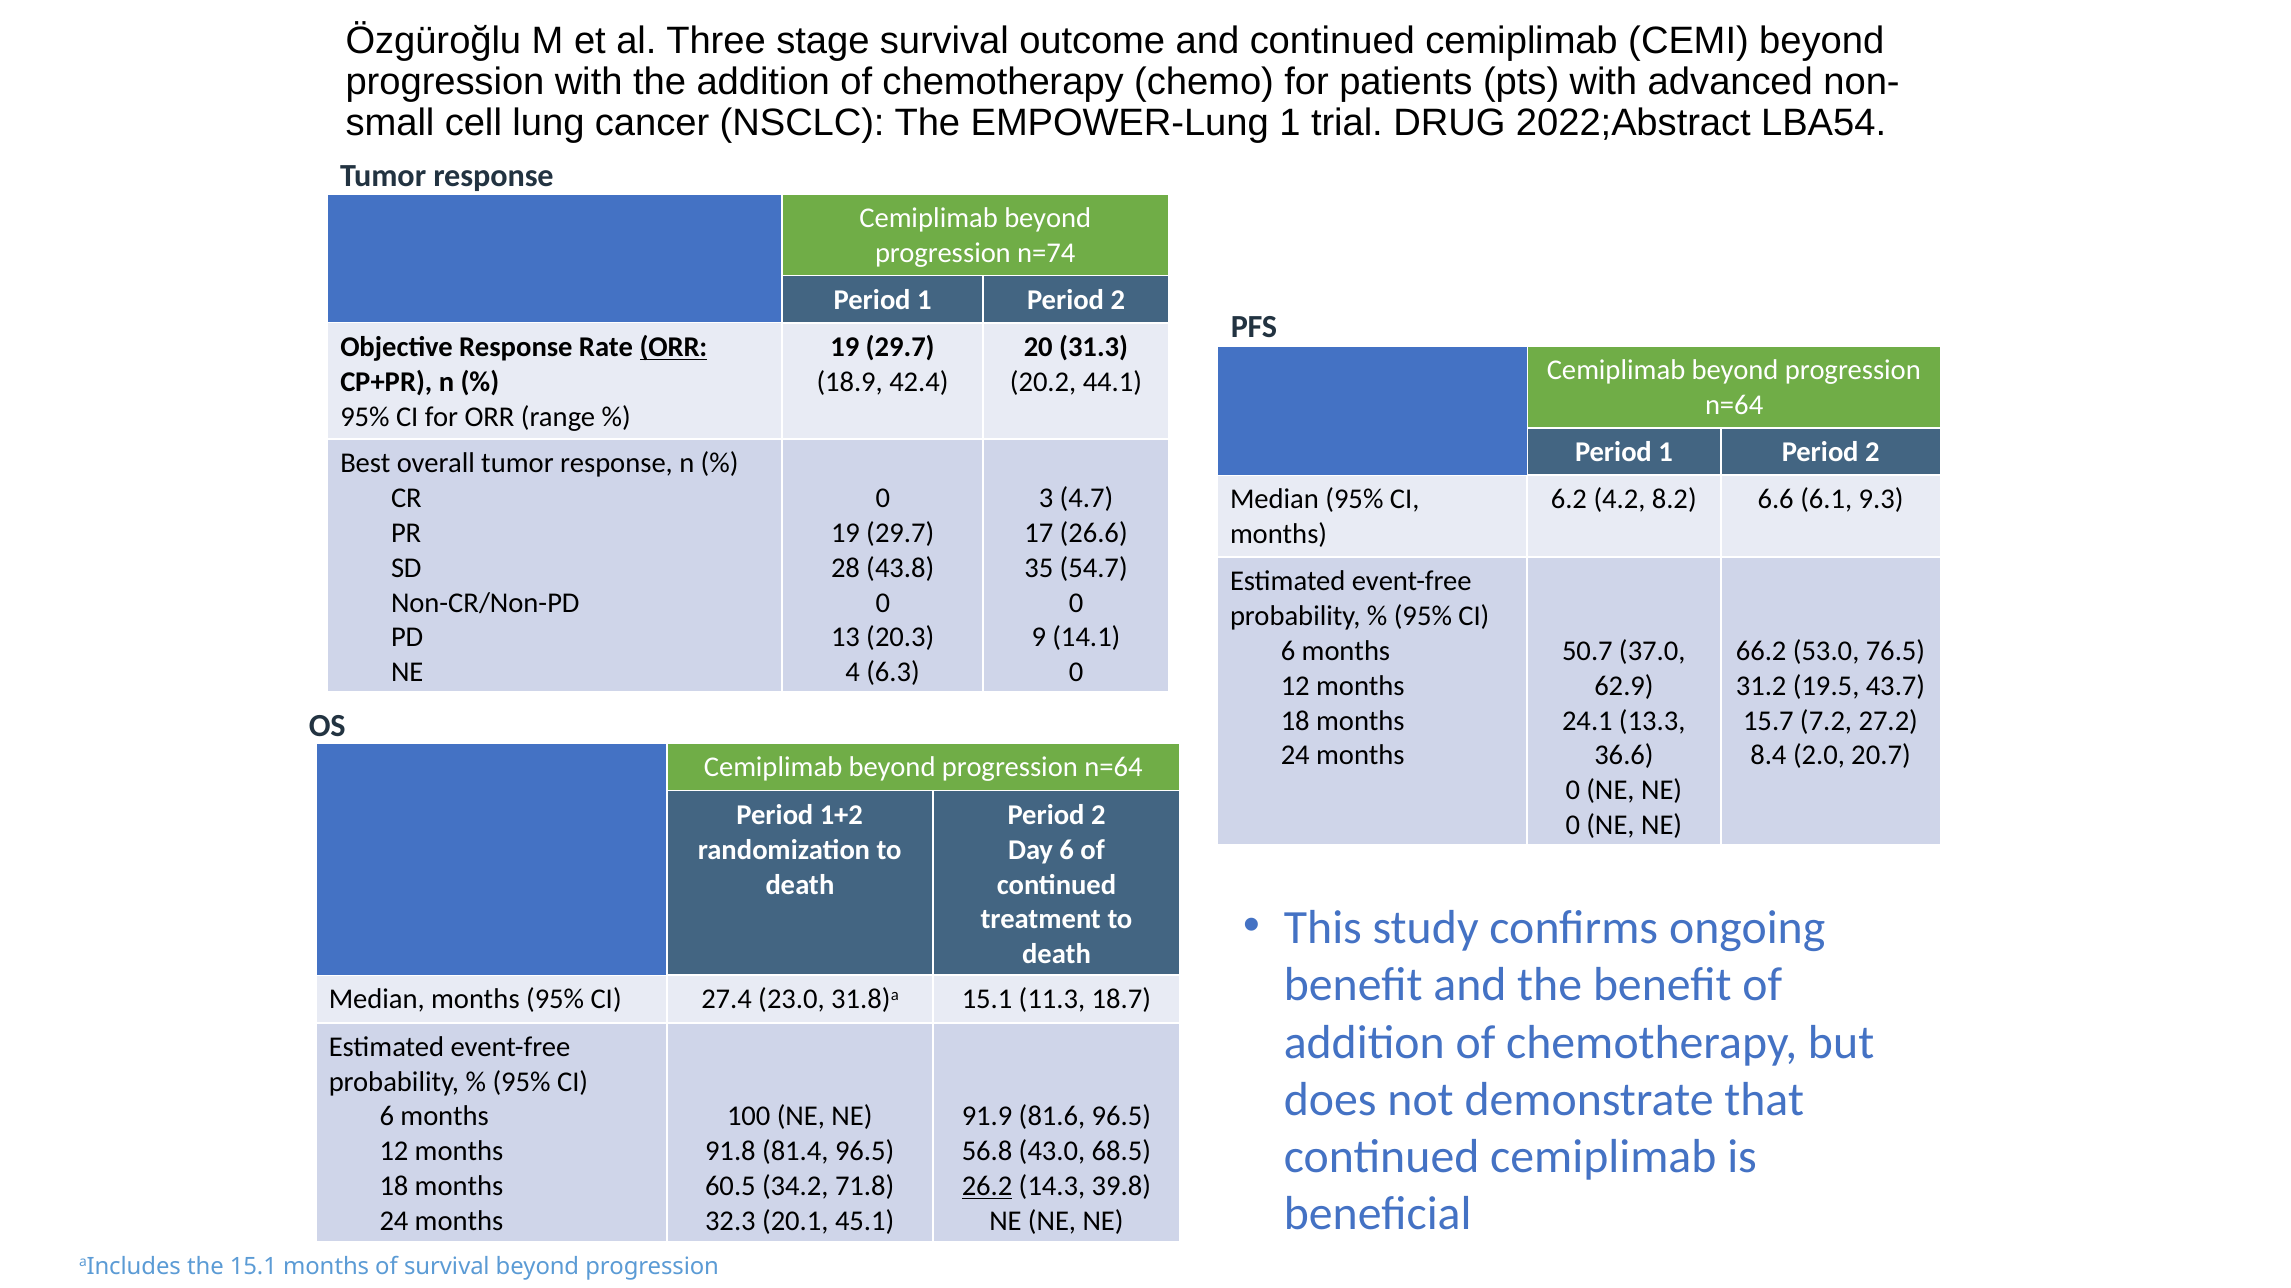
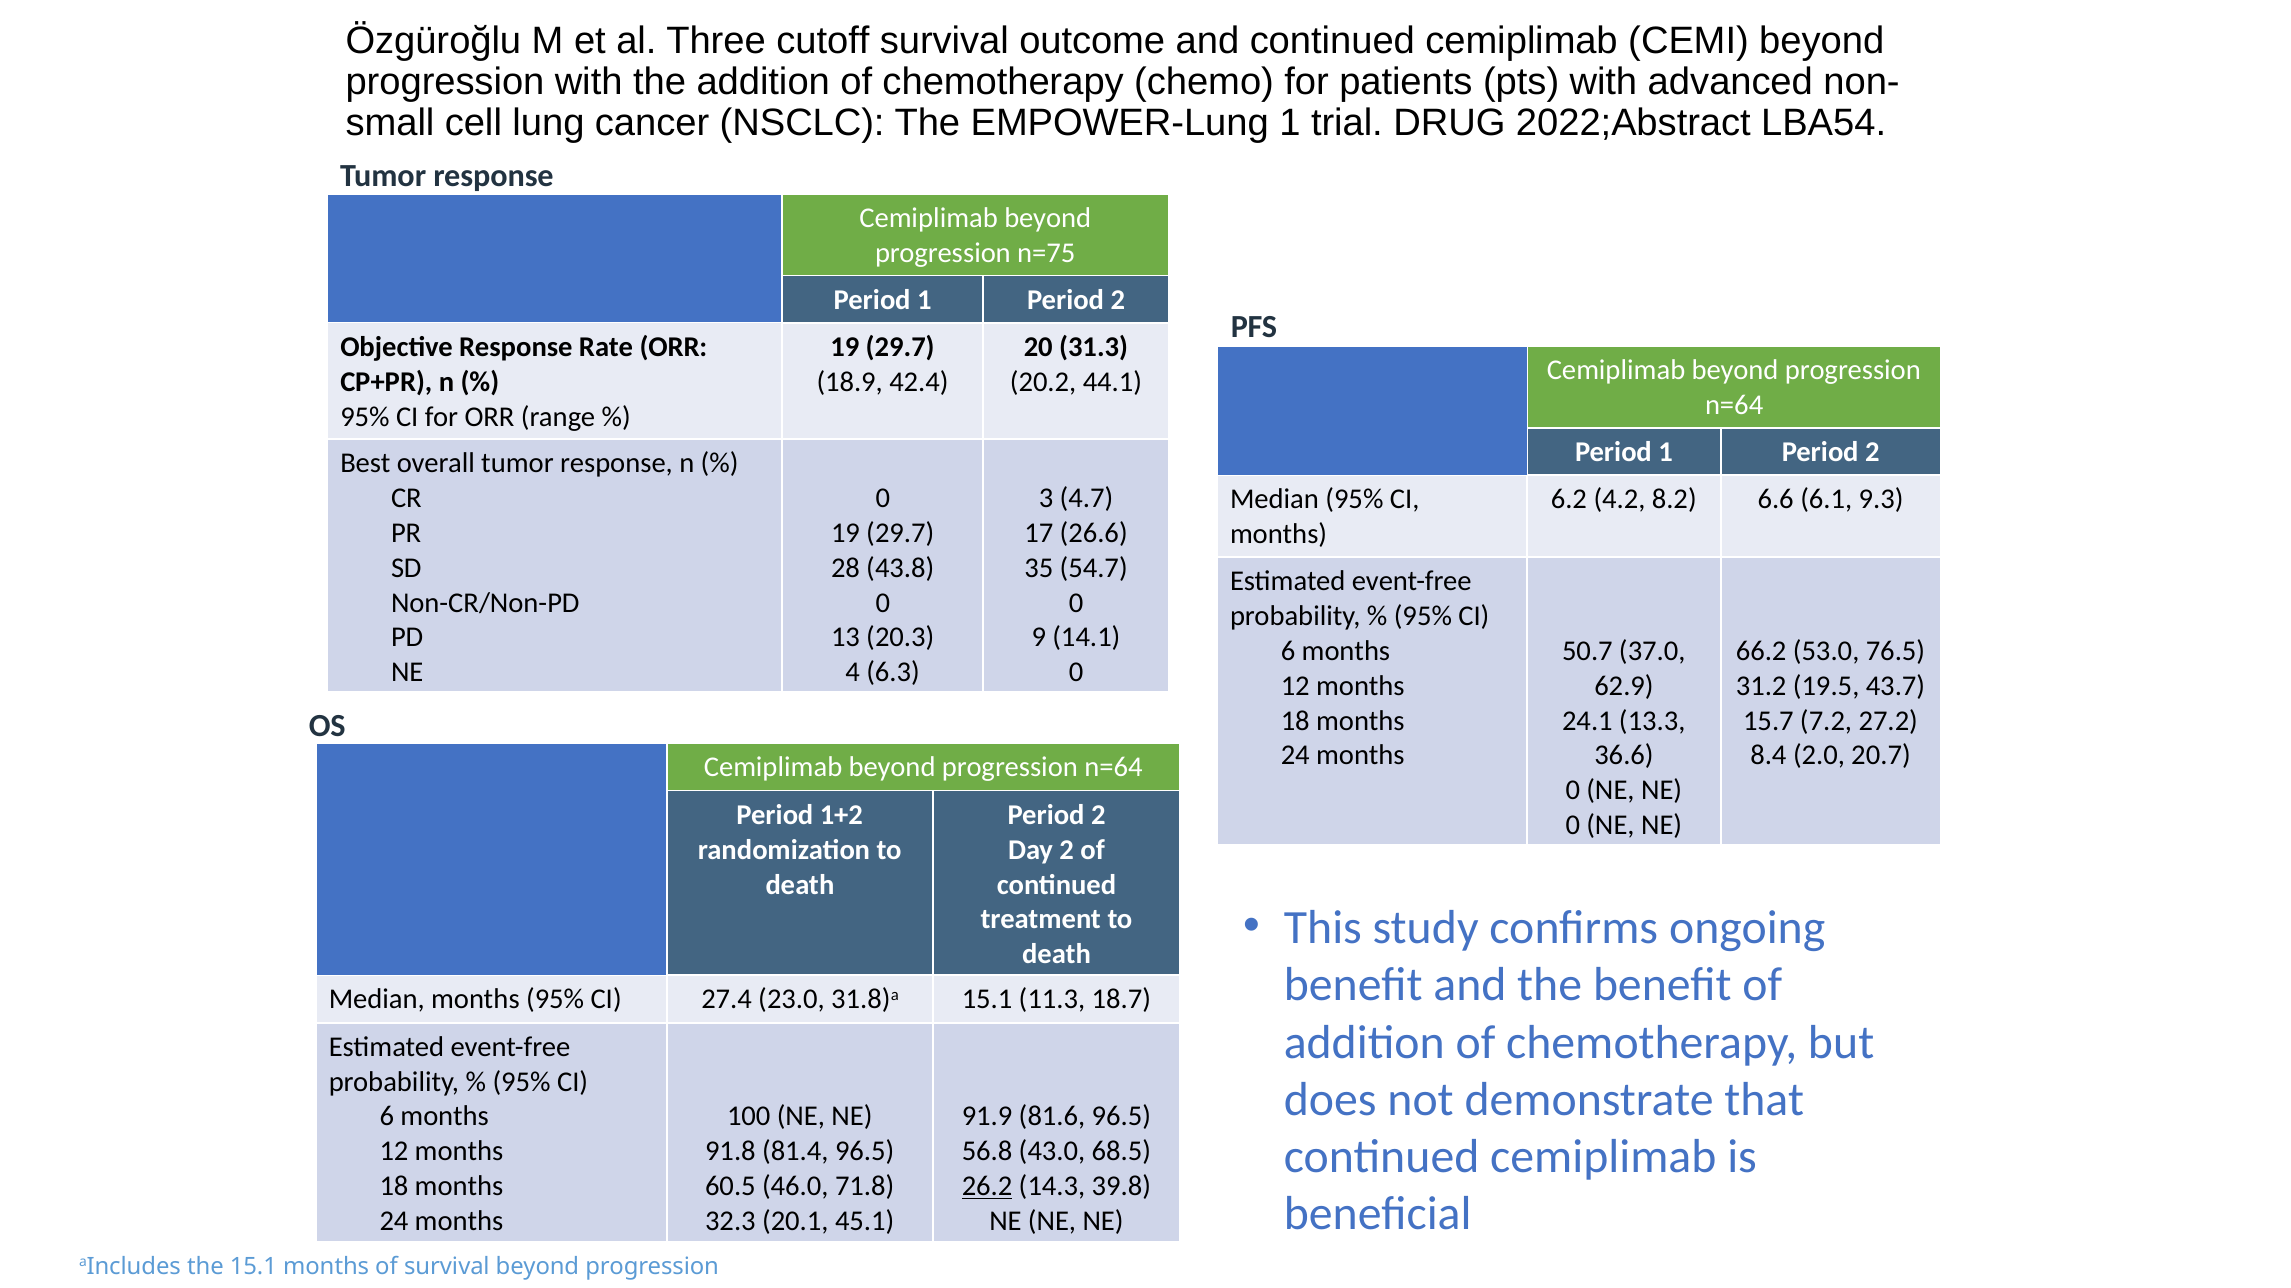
stage: stage -> cutoff
n=74: n=74 -> n=75
ORR at (673, 347) underline: present -> none
Day 6: 6 -> 2
34.2: 34.2 -> 46.0
